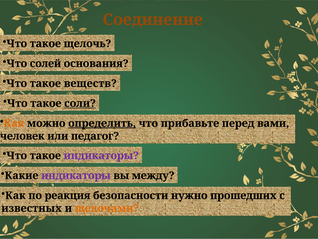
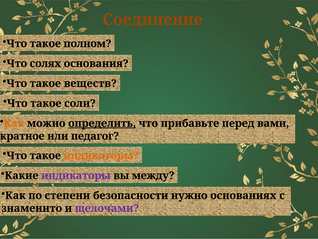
щелочь: щелочь -> полном
солей: солей -> солях
соли underline: present -> none
человек: человек -> кратное
индикаторы at (101, 155) colour: purple -> orange
реакция: реакция -> степени
прошедших: прошедших -> основаниях
известных: известных -> знаменито
щелочами colour: orange -> purple
